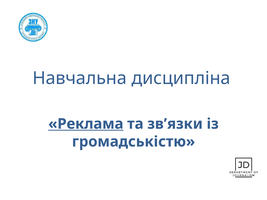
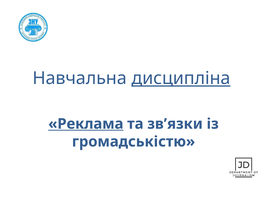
дисципліна underline: none -> present
